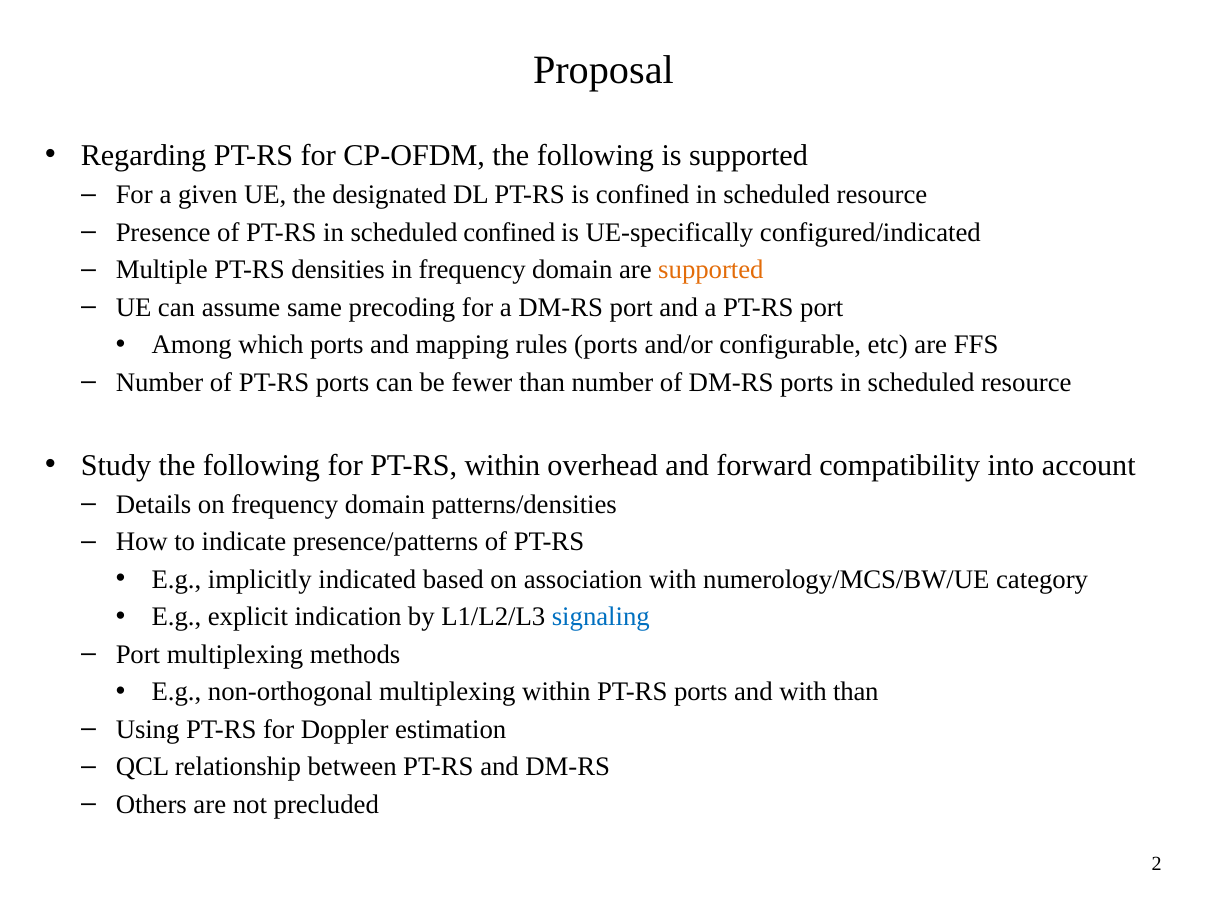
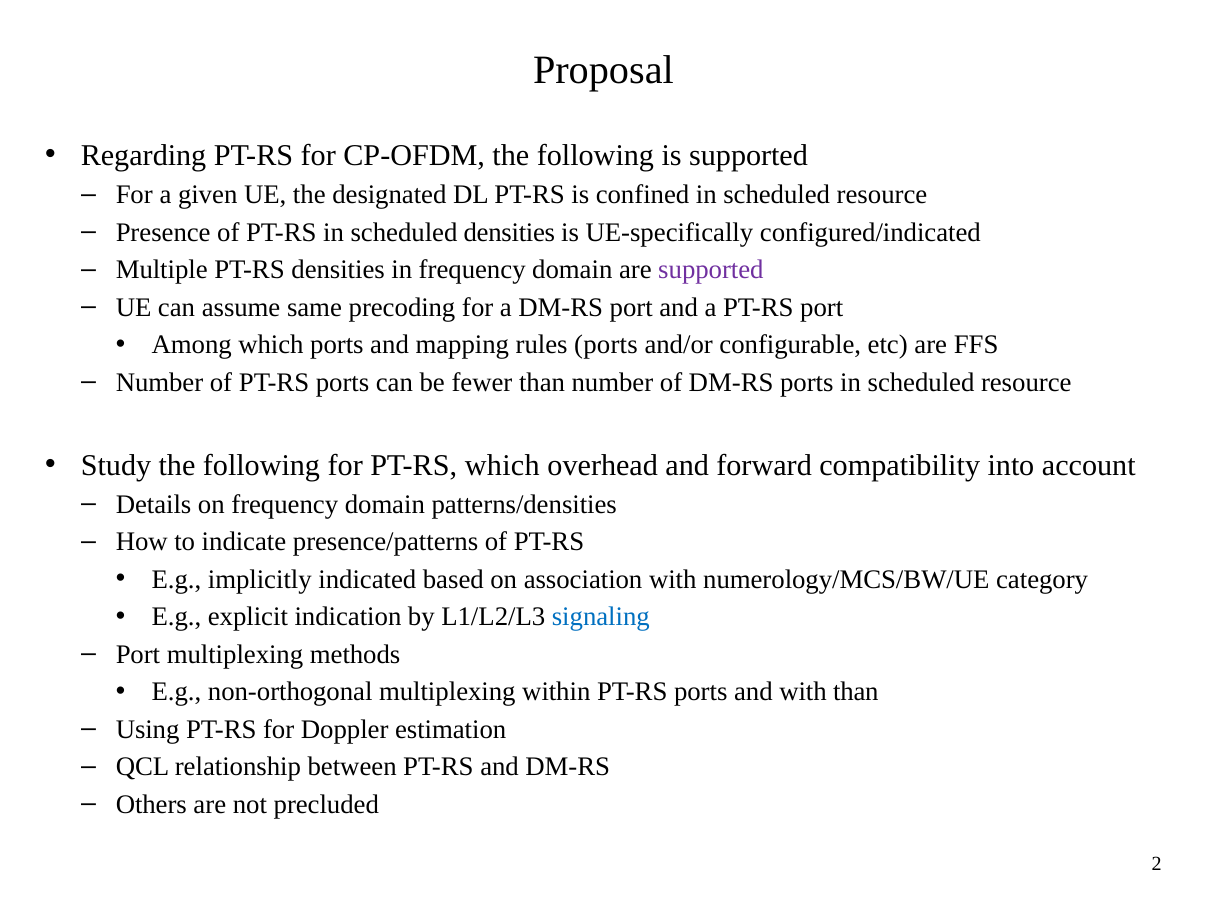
scheduled confined: confined -> densities
supported at (711, 270) colour: orange -> purple
PT-RS within: within -> which
